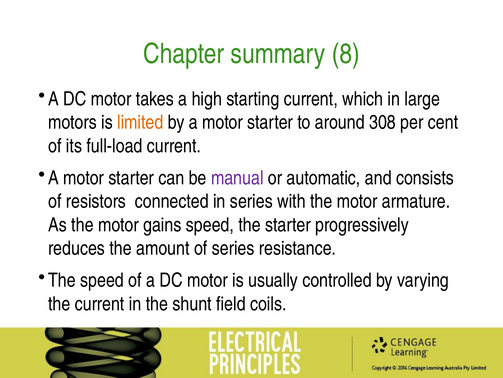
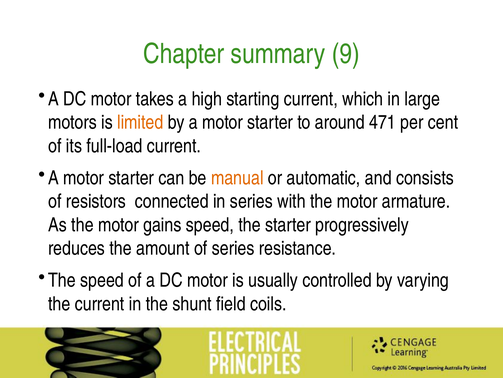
8: 8 -> 9
308: 308 -> 471
manual colour: purple -> orange
